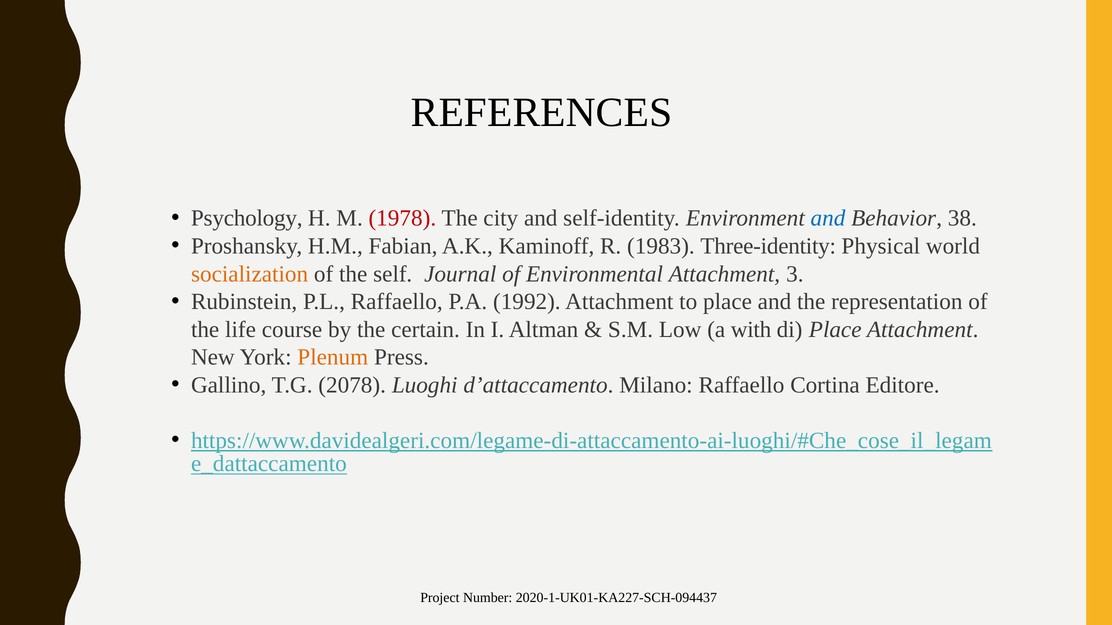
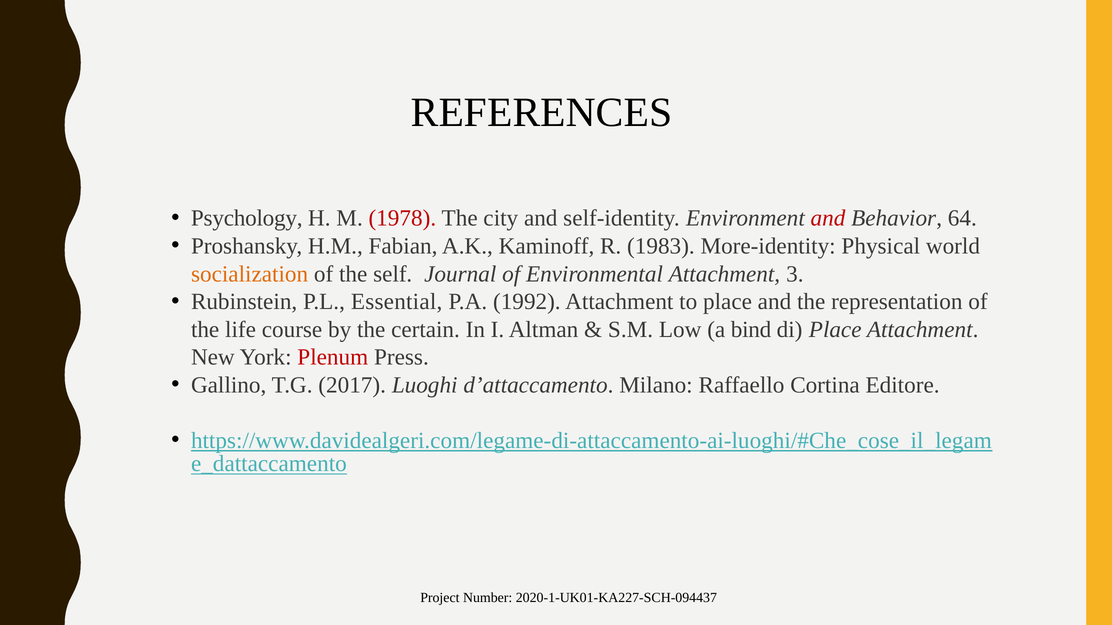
and at (828, 218) colour: blue -> red
38: 38 -> 64
Three-identity: Three-identity -> More-identity
P.L Raffaello: Raffaello -> Essential
with: with -> bind
Plenum colour: orange -> red
2078: 2078 -> 2017
